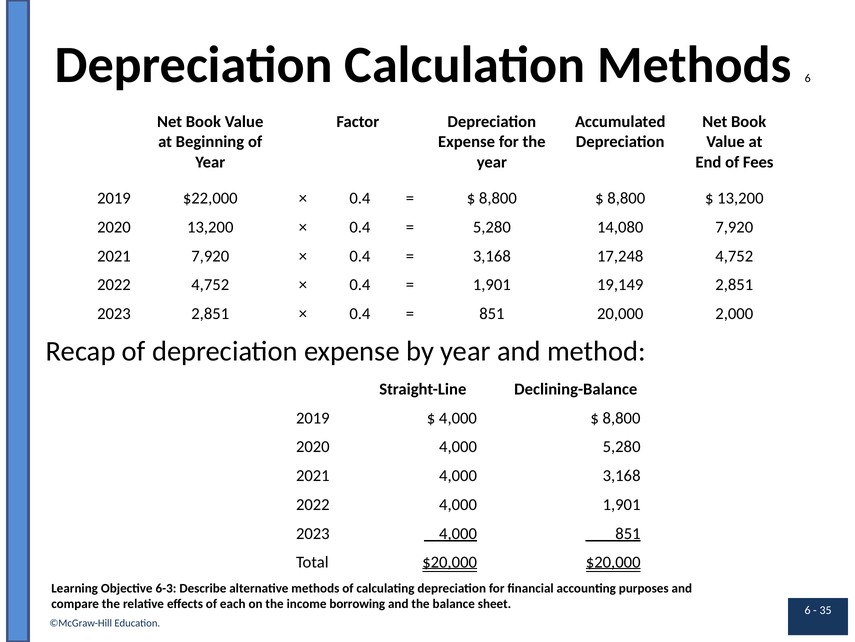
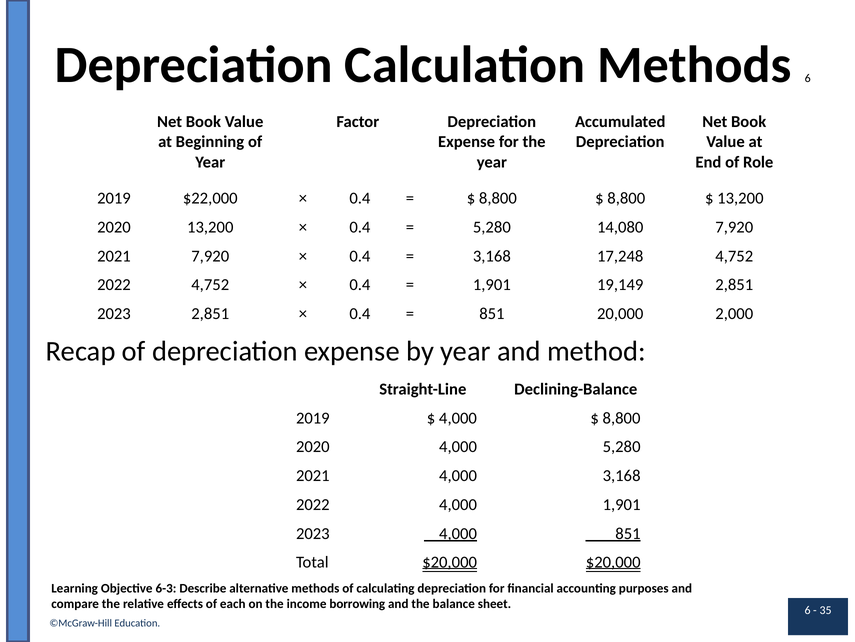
Fees: Fees -> Role
